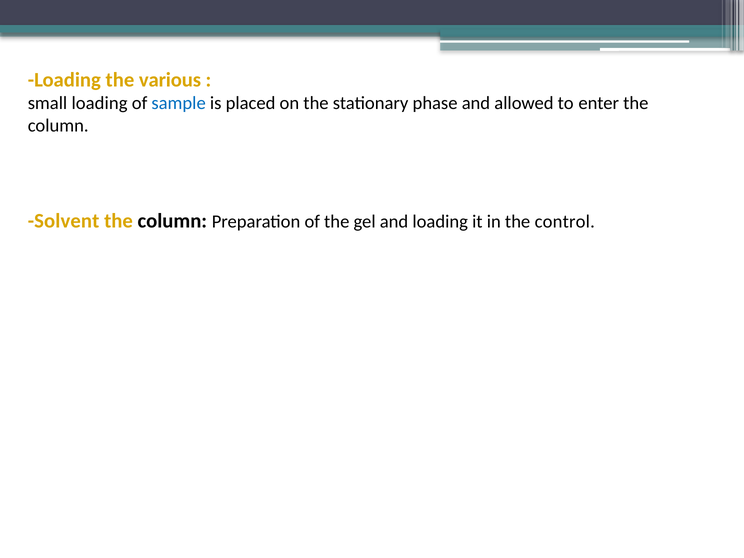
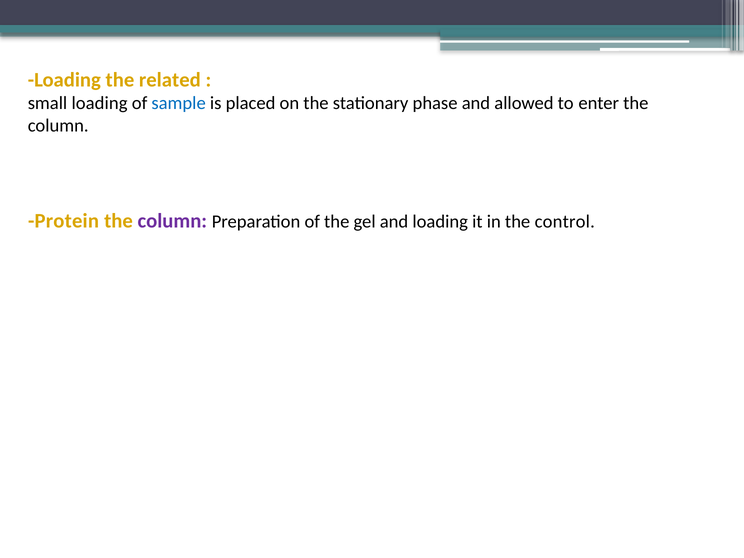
various: various -> related
Solvent: Solvent -> Protein
column at (172, 221) colour: black -> purple
